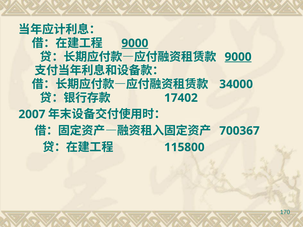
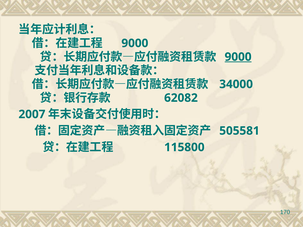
9000 at (135, 43) underline: present -> none
17402: 17402 -> 62082
700367: 700367 -> 505581
